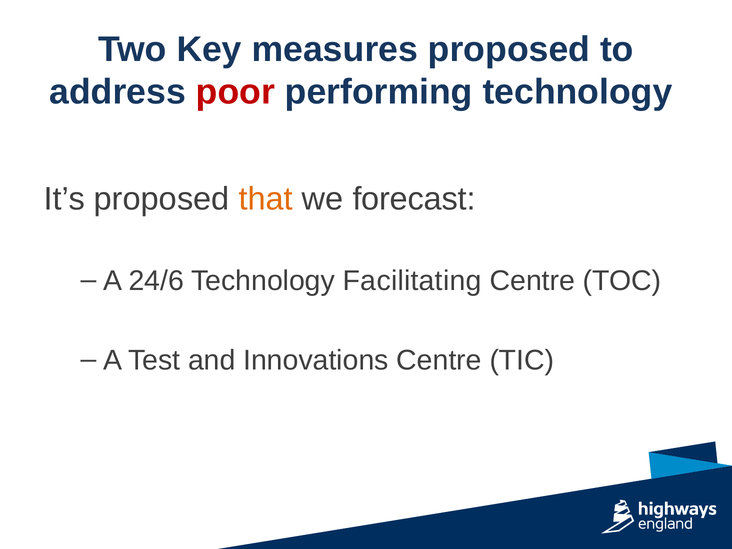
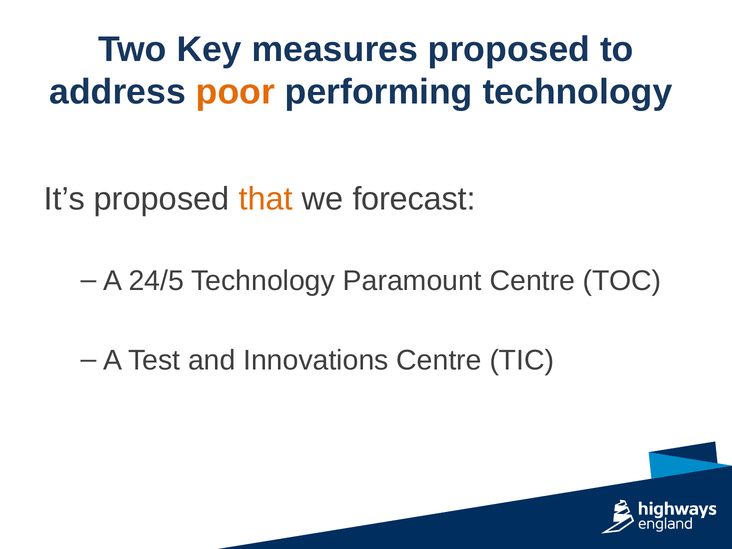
poor colour: red -> orange
24/6: 24/6 -> 24/5
Facilitating: Facilitating -> Paramount
